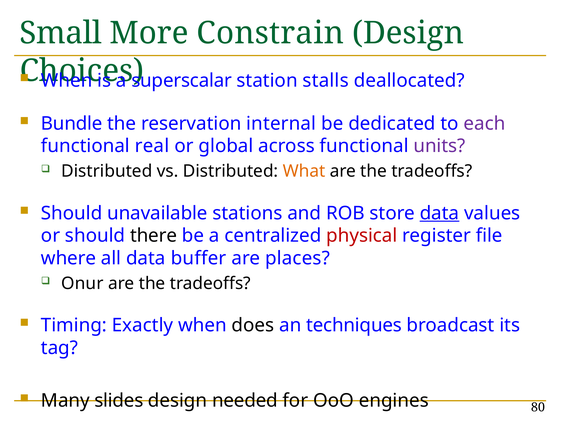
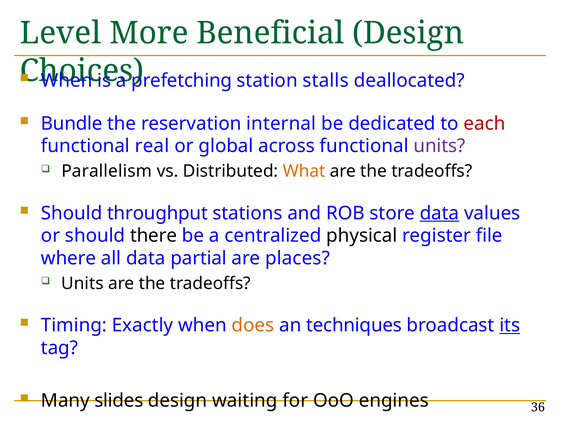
Small: Small -> Level
Constrain: Constrain -> Beneficial
superscalar: superscalar -> prefetching
each colour: purple -> red
Distributed at (107, 171): Distributed -> Parallelism
unavailable: unavailable -> throughput
physical colour: red -> black
buffer: buffer -> partial
Onur at (82, 283): Onur -> Units
does colour: black -> orange
its underline: none -> present
needed: needed -> waiting
80: 80 -> 36
